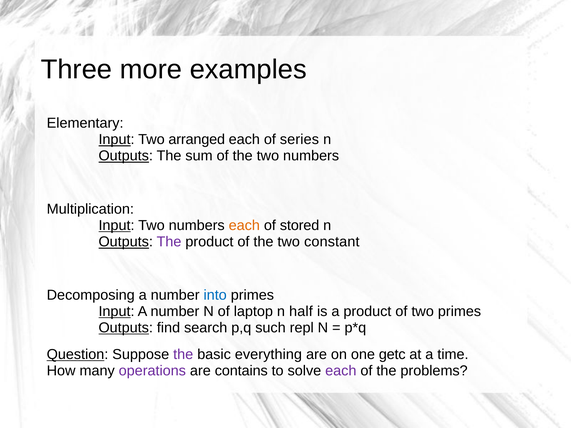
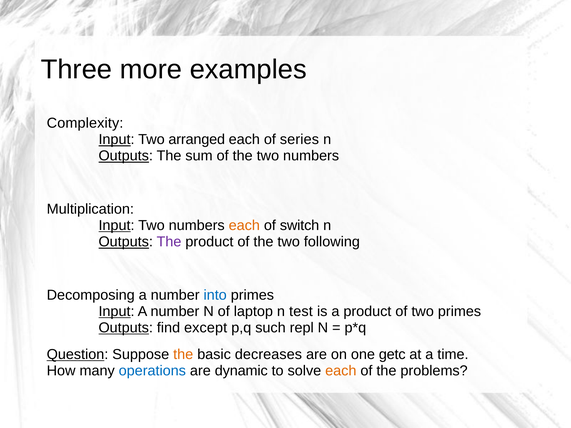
Elementary: Elementary -> Complexity
stored: stored -> switch
constant: constant -> following
half: half -> test
search: search -> except
the at (183, 355) colour: purple -> orange
everything: everything -> decreases
operations colour: purple -> blue
contains: contains -> dynamic
each at (341, 371) colour: purple -> orange
